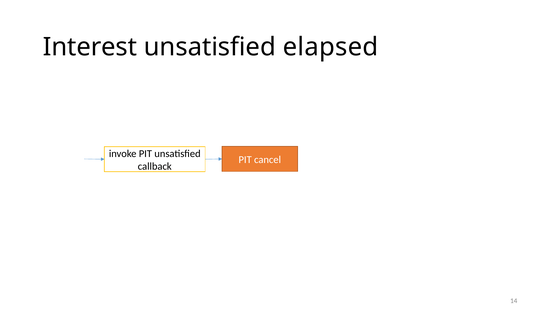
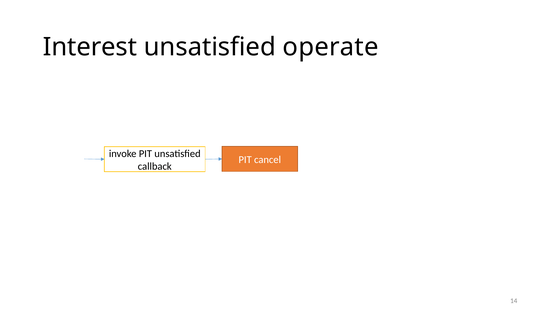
elapsed: elapsed -> operate
